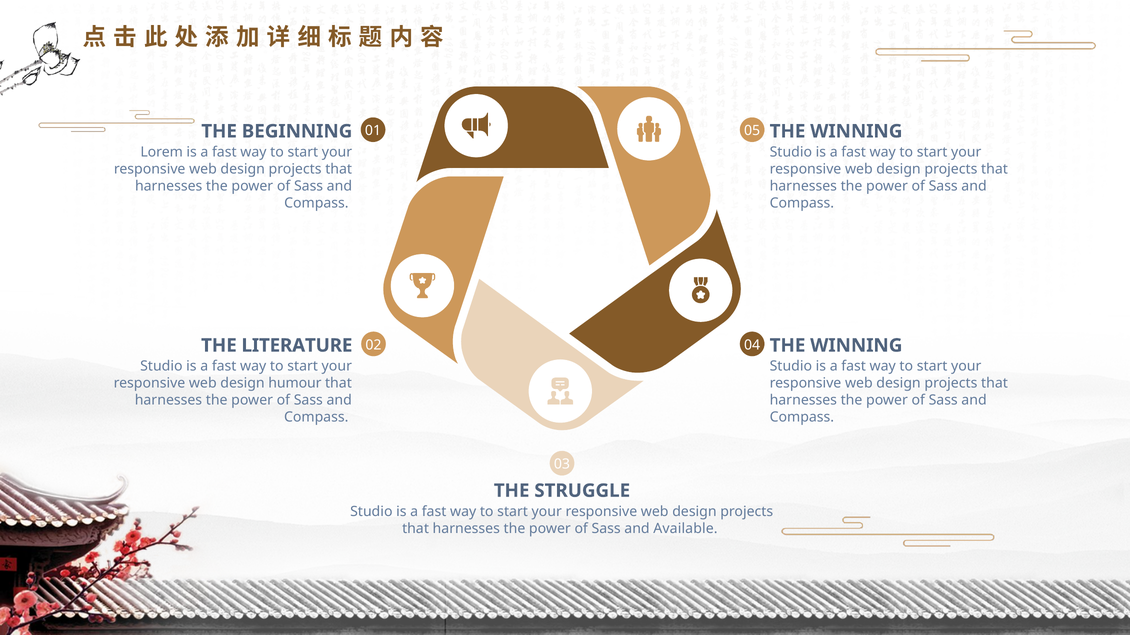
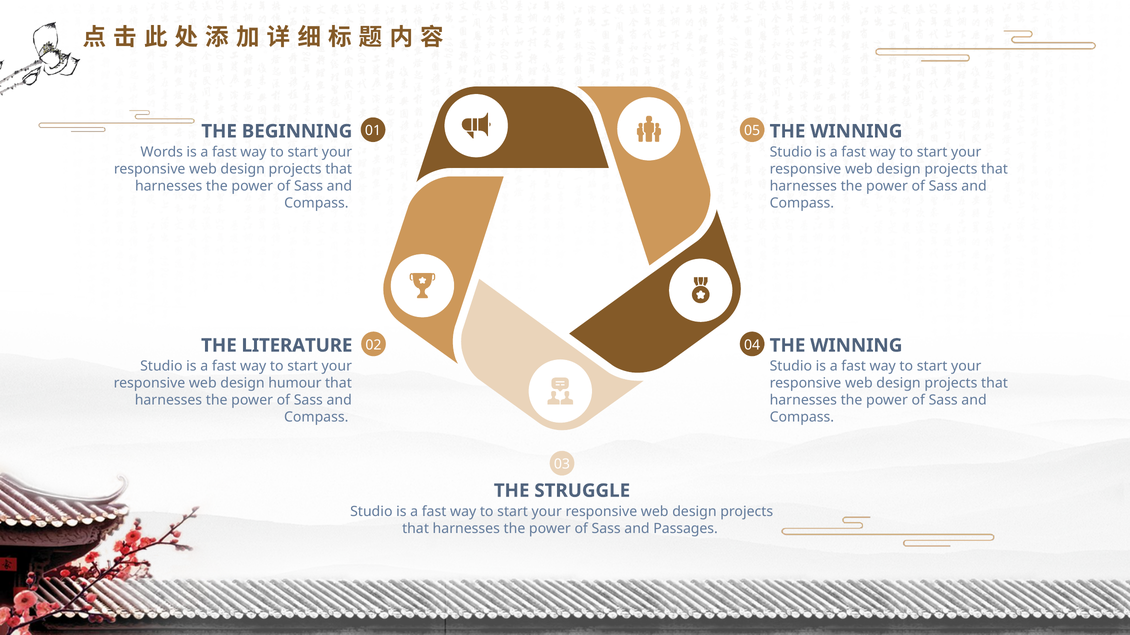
Lorem: Lorem -> Words
Available: Available -> Passages
